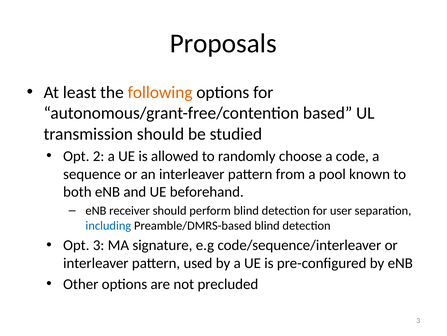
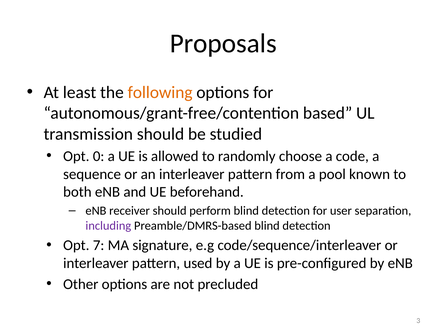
2: 2 -> 0
including colour: blue -> purple
Opt 3: 3 -> 7
